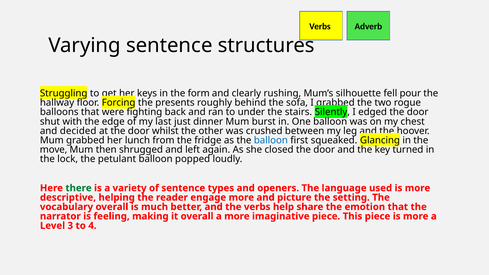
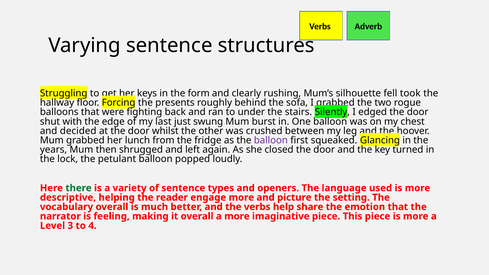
pour: pour -> took
dinner: dinner -> swung
balloon at (271, 140) colour: blue -> purple
move: move -> years
